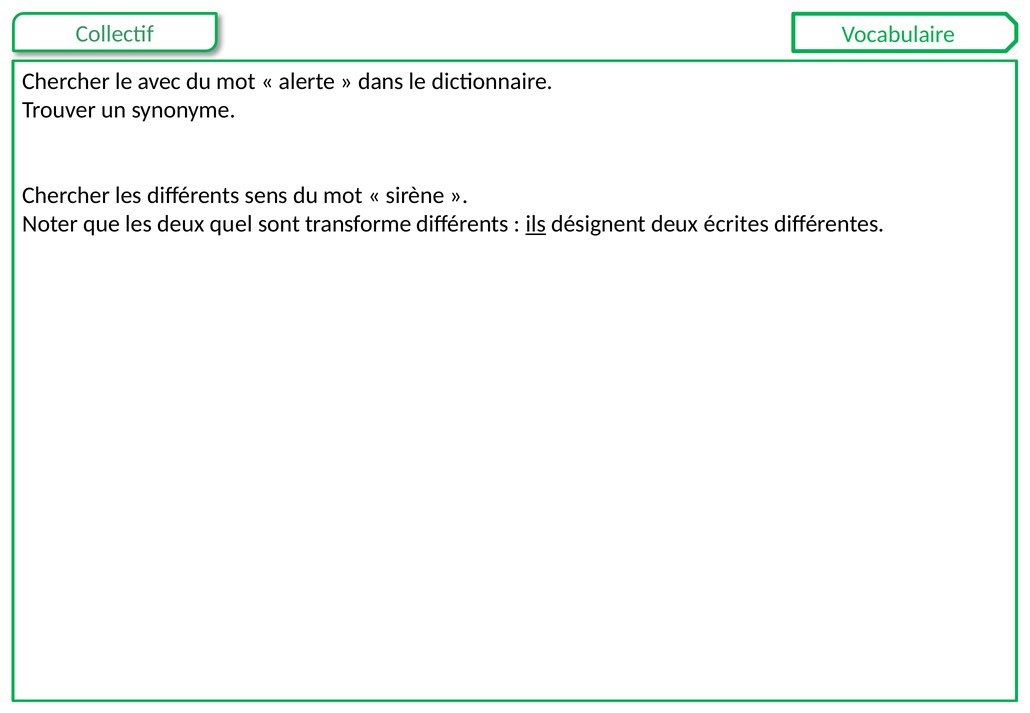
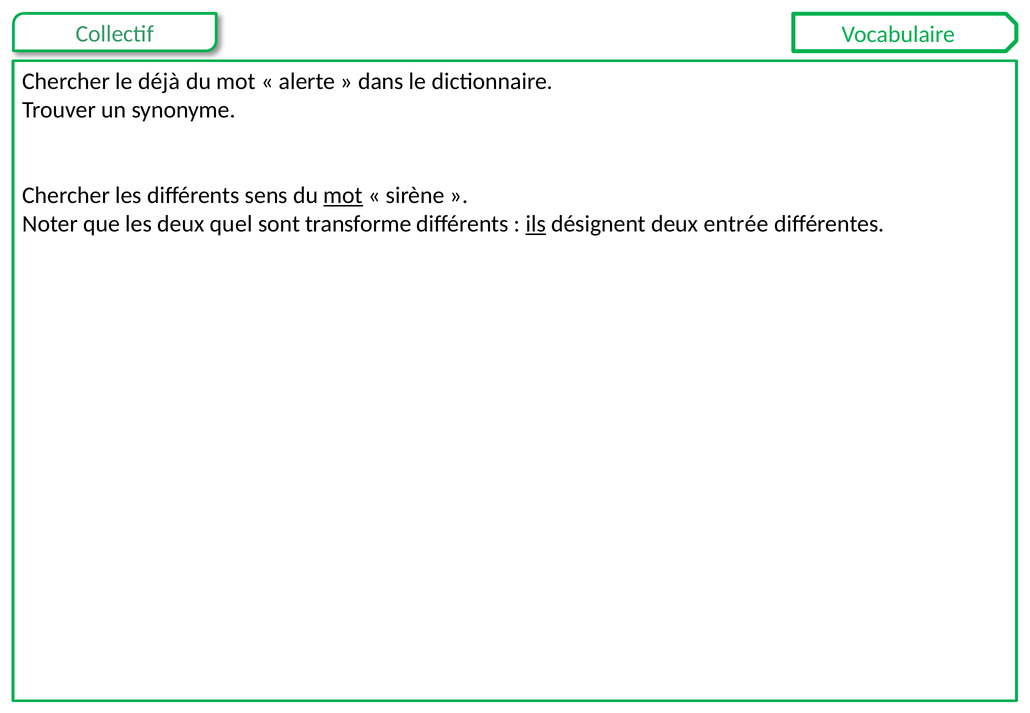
avec: avec -> déjà
mot at (343, 196) underline: none -> present
écrites: écrites -> entrée
